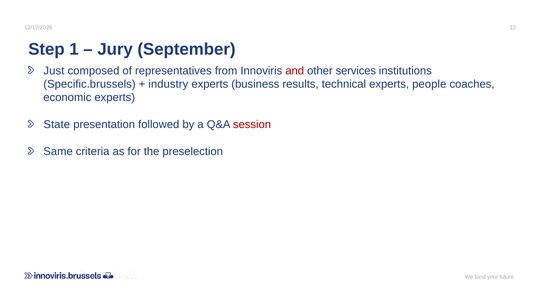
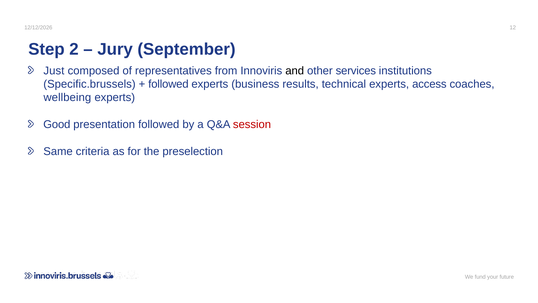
1: 1 -> 2
and colour: red -> black
industry at (168, 84): industry -> followed
people: people -> access
economic: economic -> wellbeing
State: State -> Good
